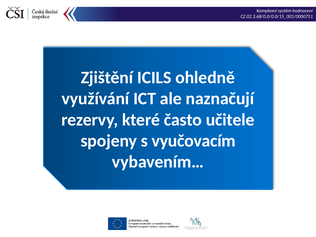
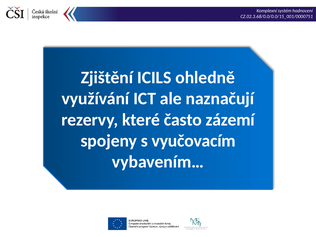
učitele: učitele -> zázemí
